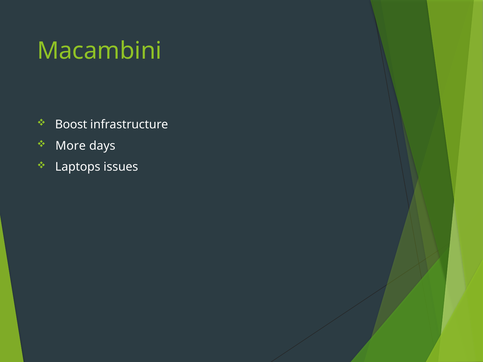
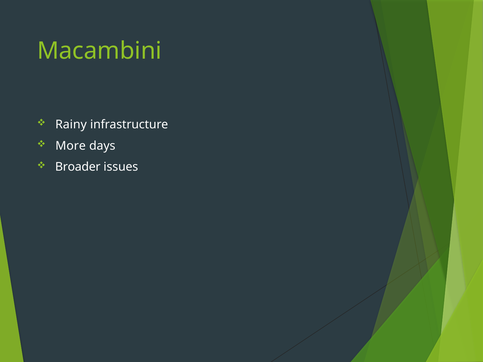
Boost: Boost -> Rainy
Laptops: Laptops -> Broader
